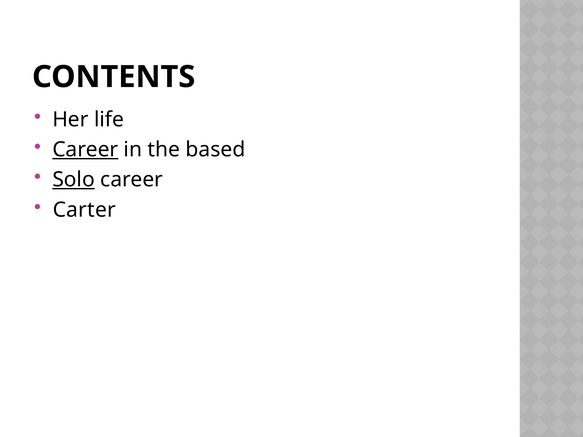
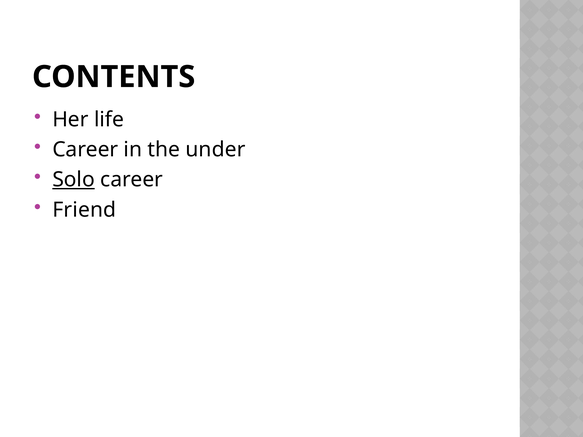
Career at (85, 150) underline: present -> none
based: based -> under
Carter: Carter -> Friend
